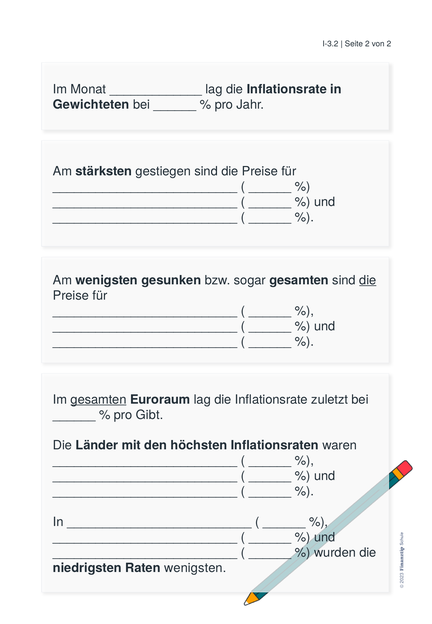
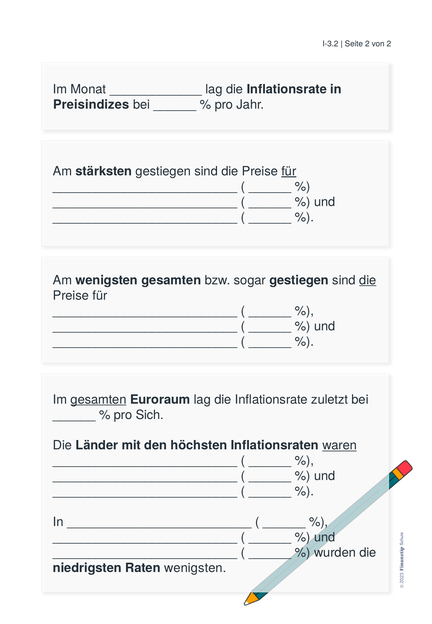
Gewichteten: Gewichteten -> Preisindizes
für at (289, 171) underline: none -> present
wenigsten gesunken: gesunken -> gesamten
sogar gesamten: gesamten -> gestiegen
Gibt: Gibt -> Sich
waren underline: none -> present
